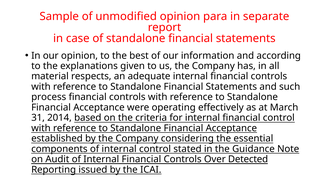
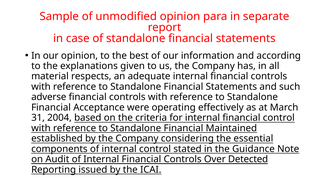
process: process -> adverse
2014: 2014 -> 2004
Acceptance at (231, 128): Acceptance -> Maintained
